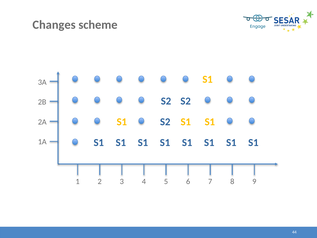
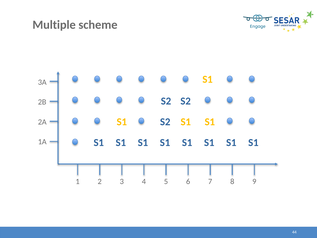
Changes: Changes -> Multiple
